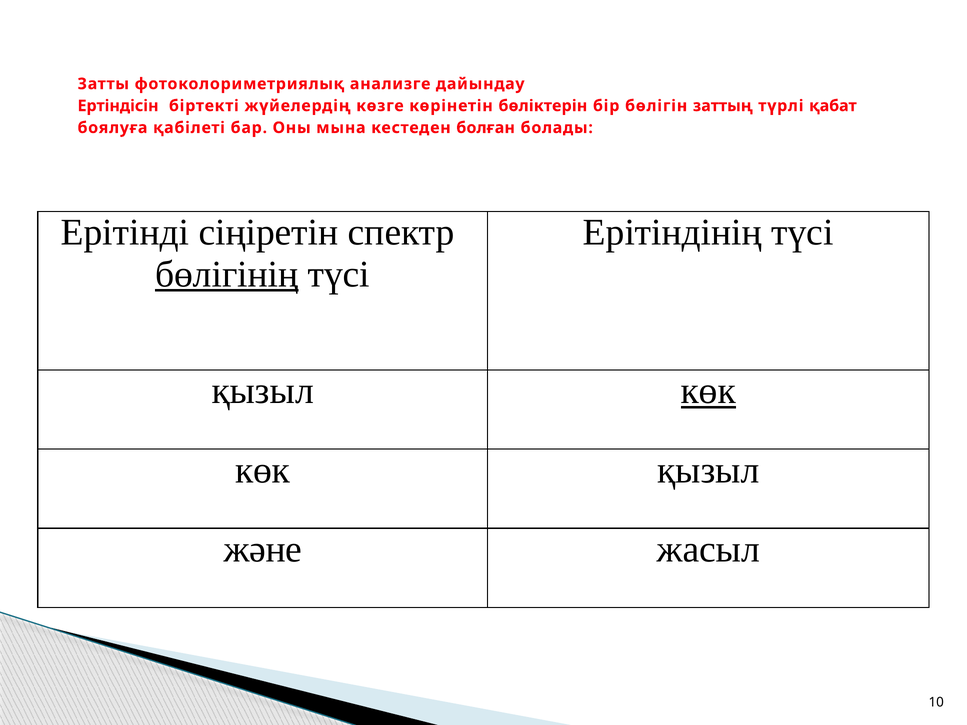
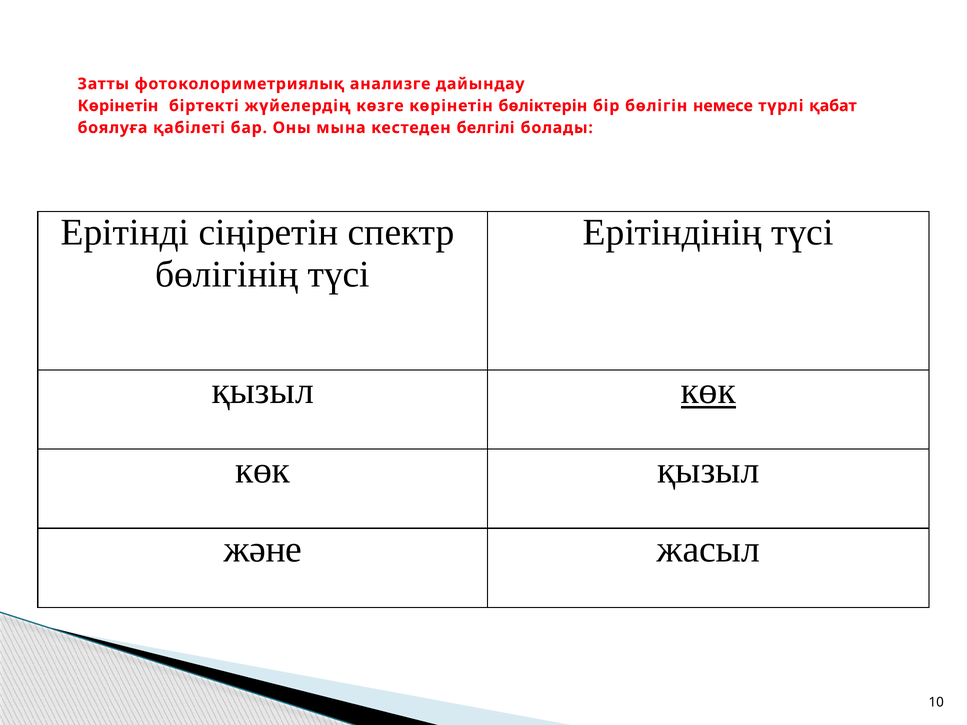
Ертіндісін at (118, 106): Ертіндісін -> Көрінетін
заттың: заттың -> немесе
болған: болған -> белгілі
бөлігінің underline: present -> none
